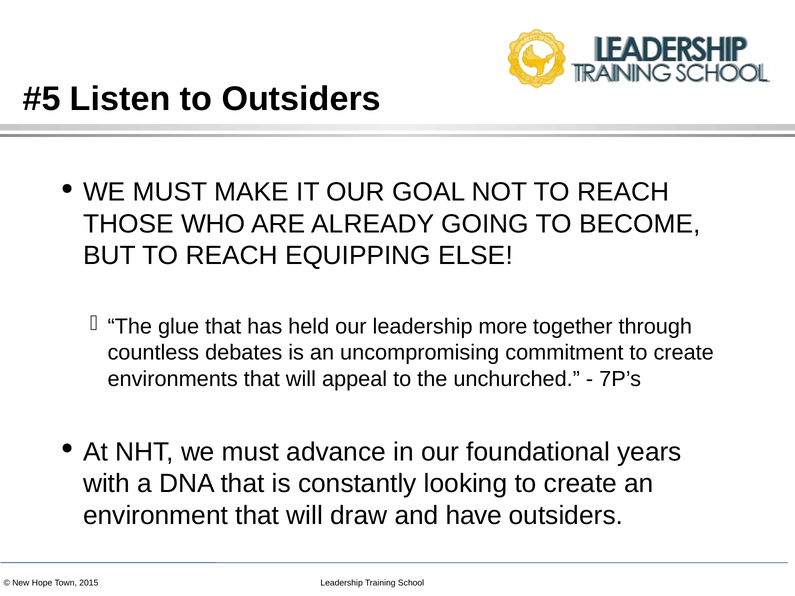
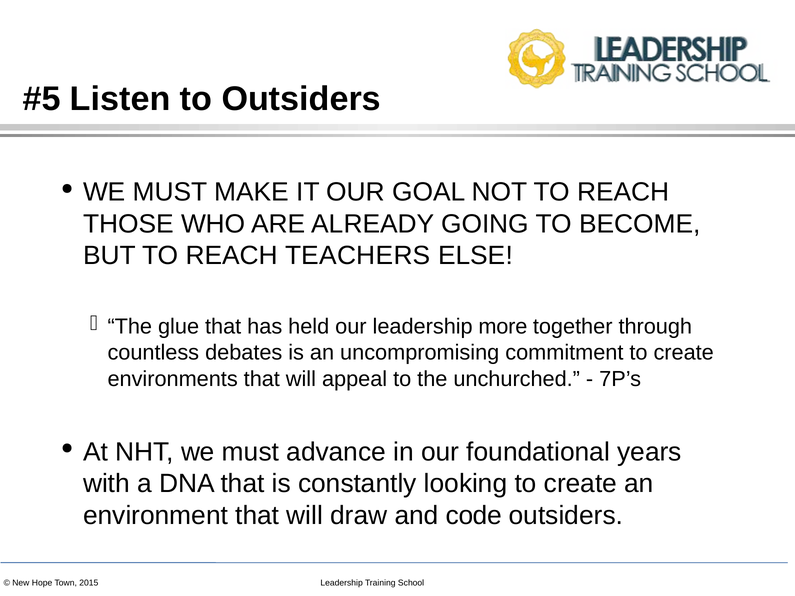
EQUIPPING: EQUIPPING -> TEACHERS
have: have -> code
